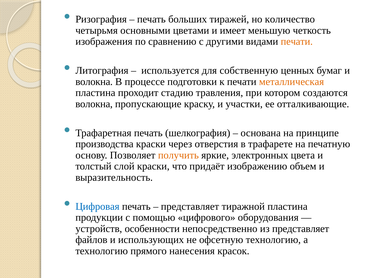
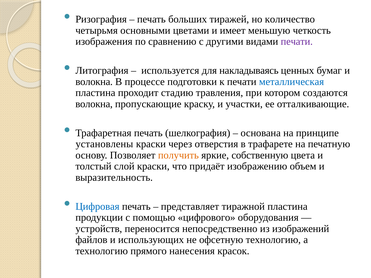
печати at (297, 42) colour: orange -> purple
собственную: собственную -> накладываясь
металлическая colour: orange -> blue
производства: производства -> установлены
электронных: электронных -> собственную
особенности: особенности -> переносится
из представляет: представляет -> изображений
